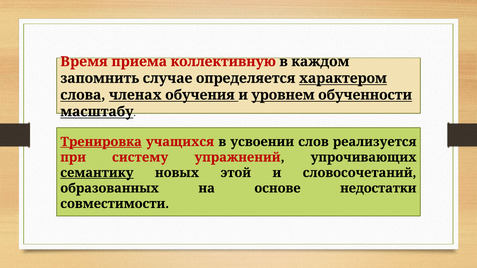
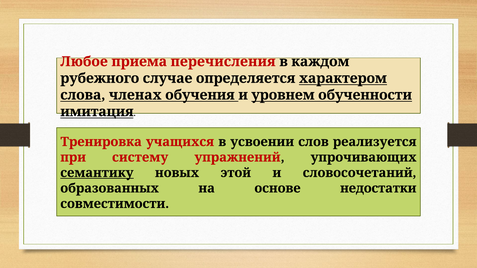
Время: Время -> Любое
коллективную: коллективную -> перечисления
запомнить: запомнить -> рубежного
масштабу: масштабу -> имитация
Тренировка underline: present -> none
